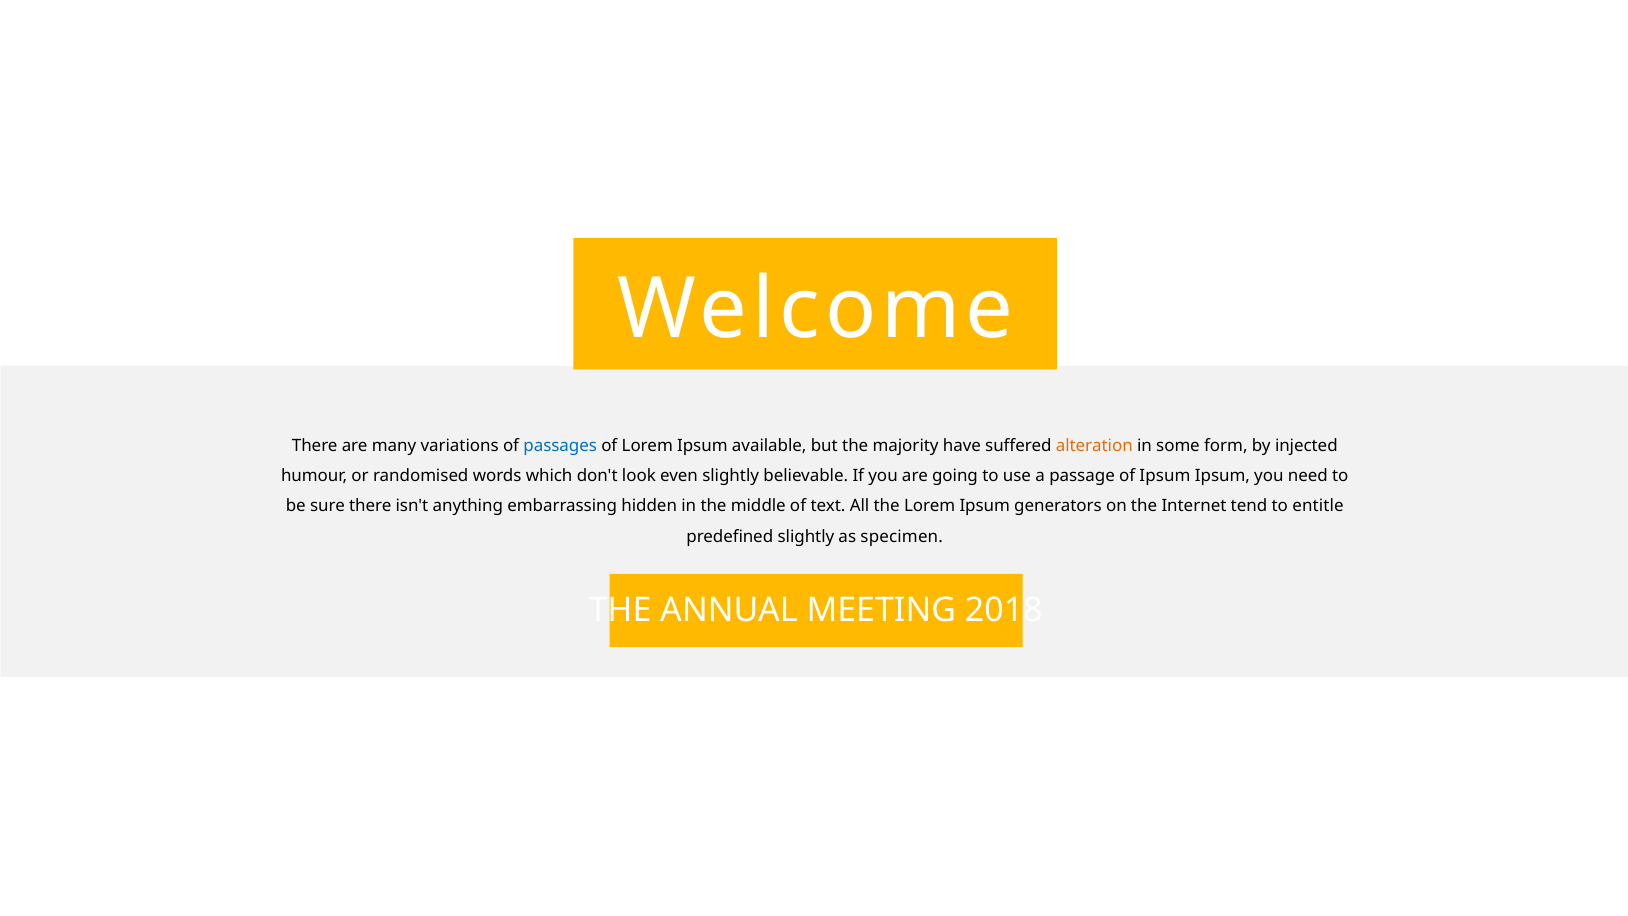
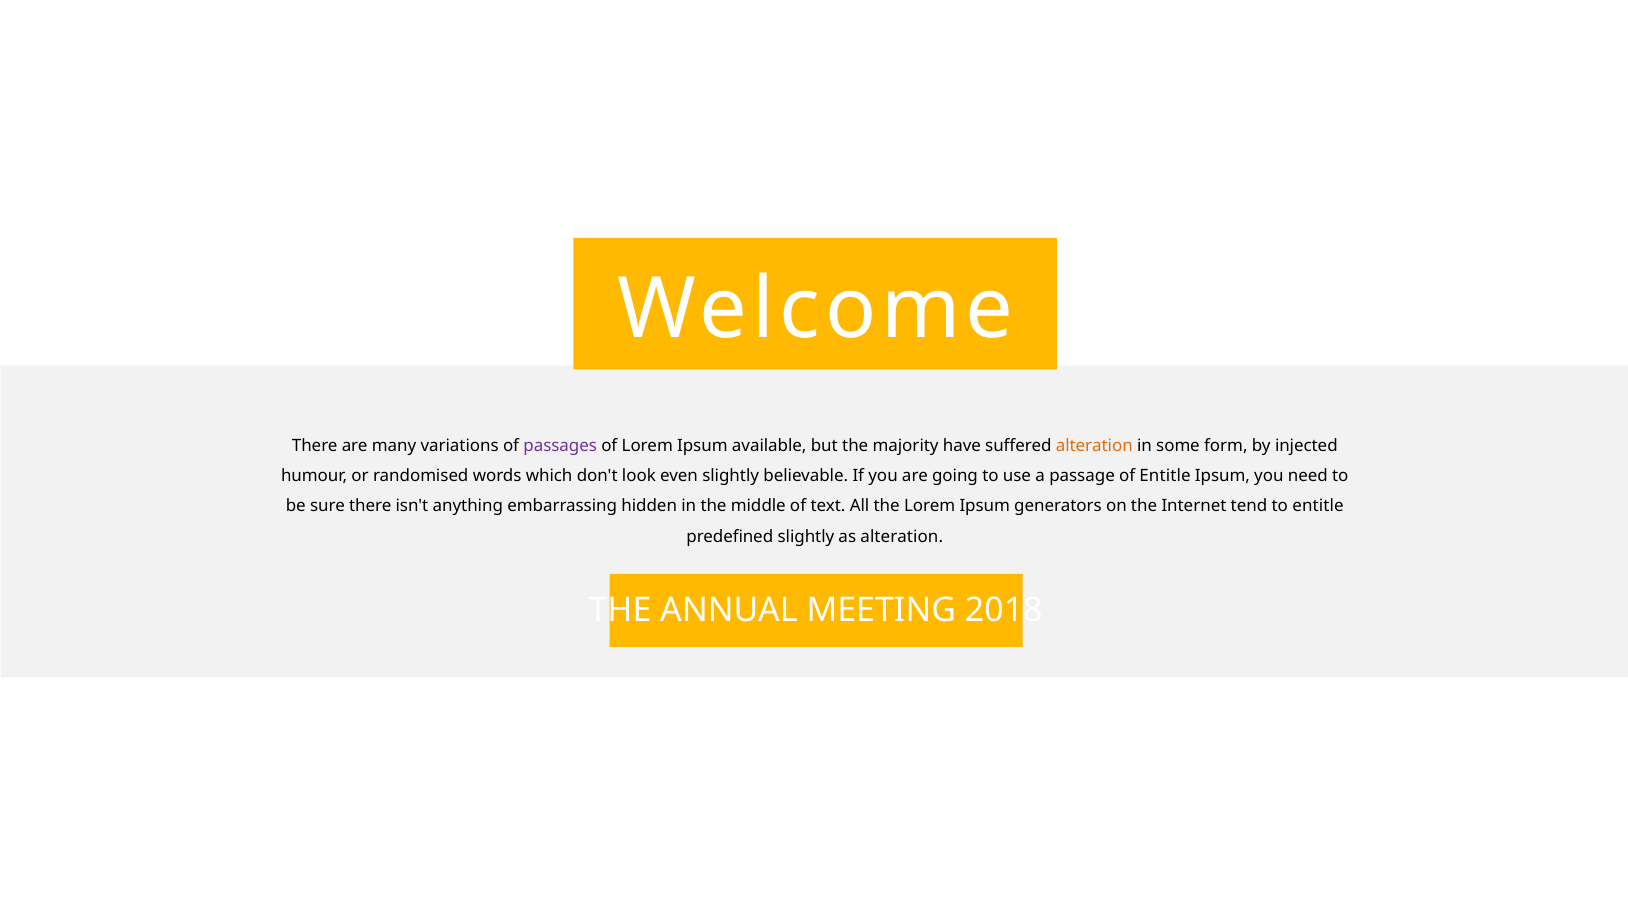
passages colour: blue -> purple
of Ipsum: Ipsum -> Entitle
as specimen: specimen -> alteration
